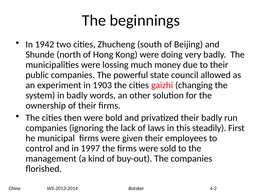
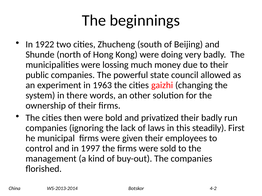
1942: 1942 -> 1922
1903: 1903 -> 1963
in badly: badly -> there
